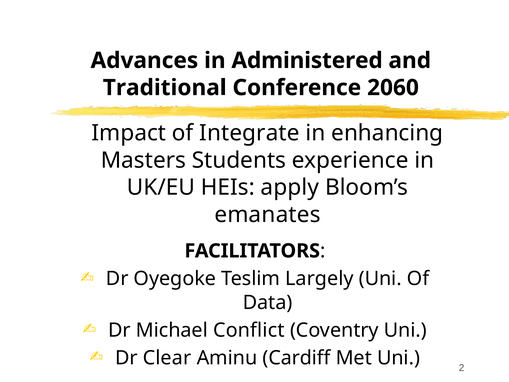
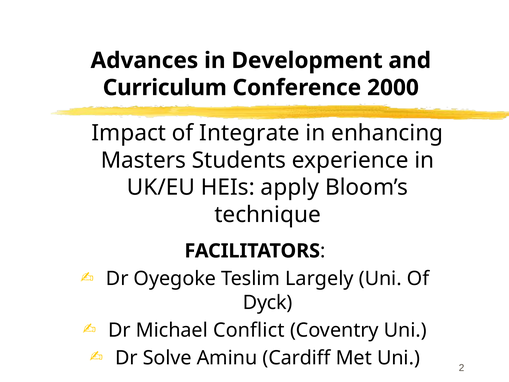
Administered: Administered -> Development
Traditional: Traditional -> Curriculum
2060: 2060 -> 2000
emanates: emanates -> technique
Data: Data -> Dyck
Clear: Clear -> Solve
